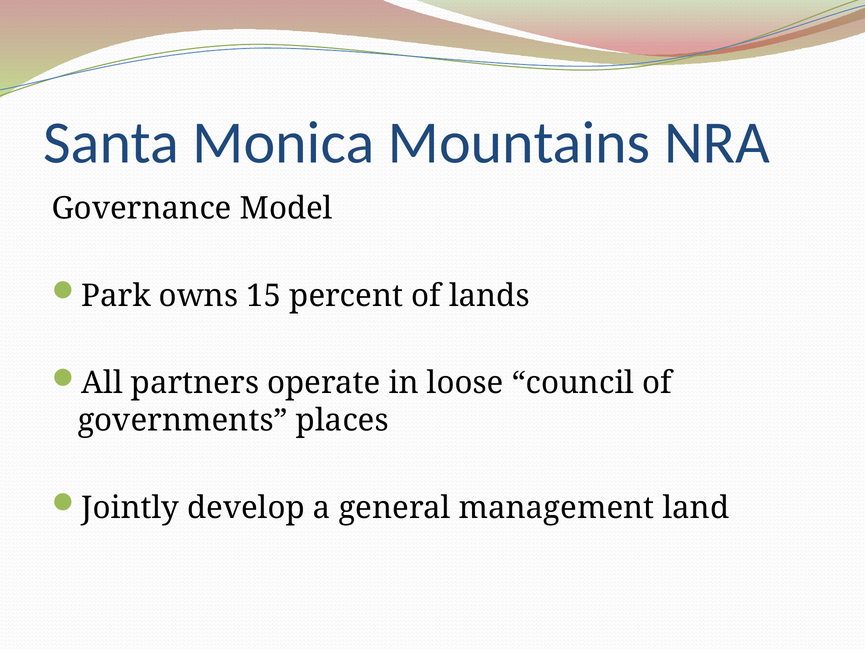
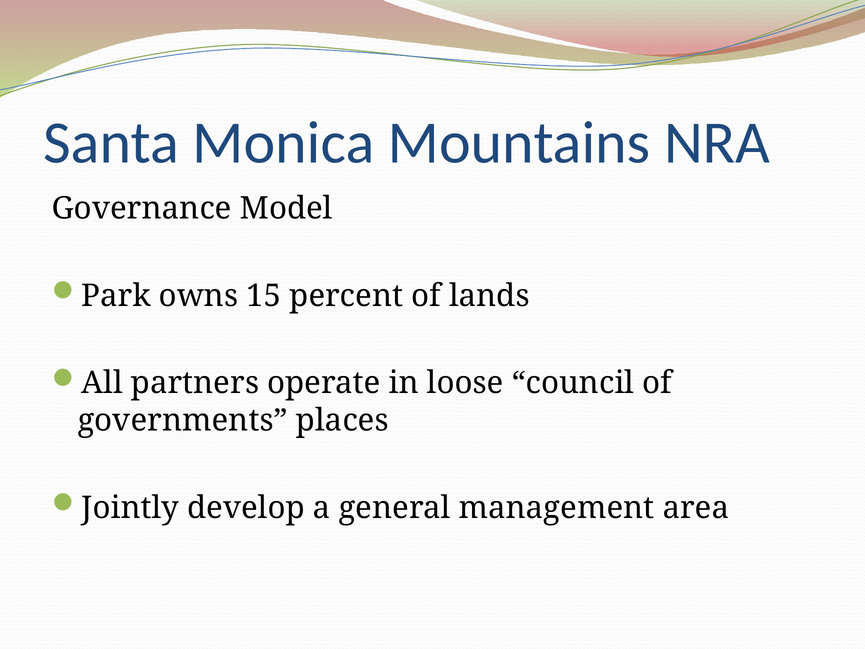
land: land -> area
